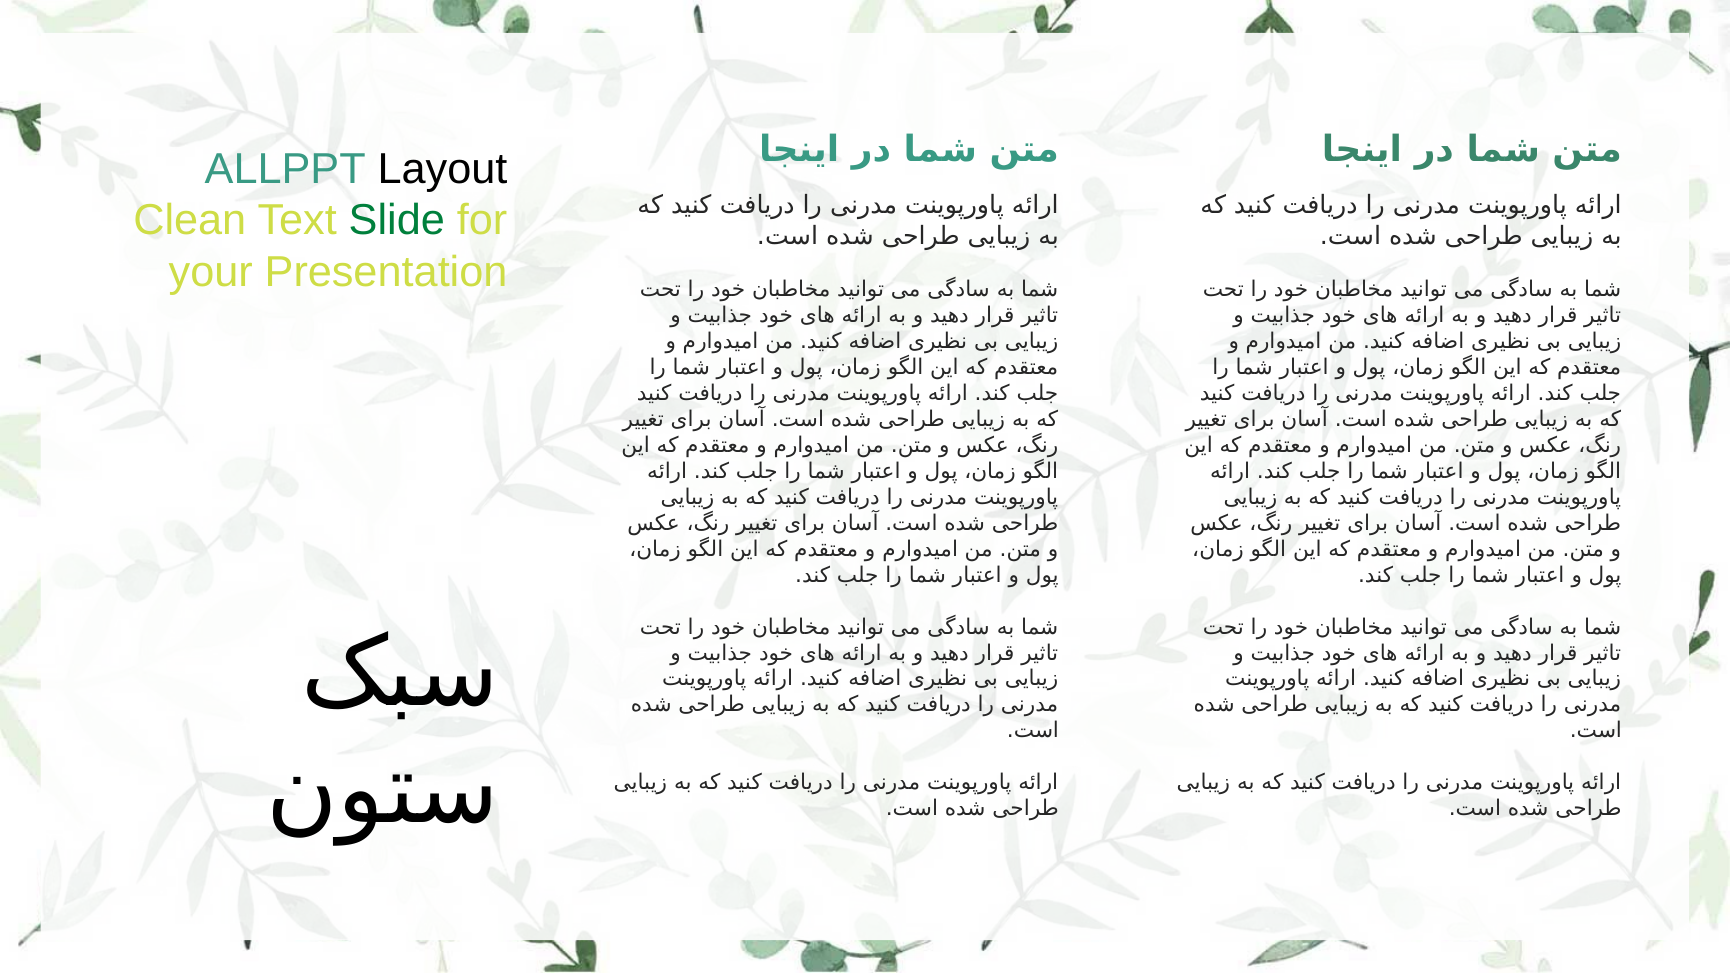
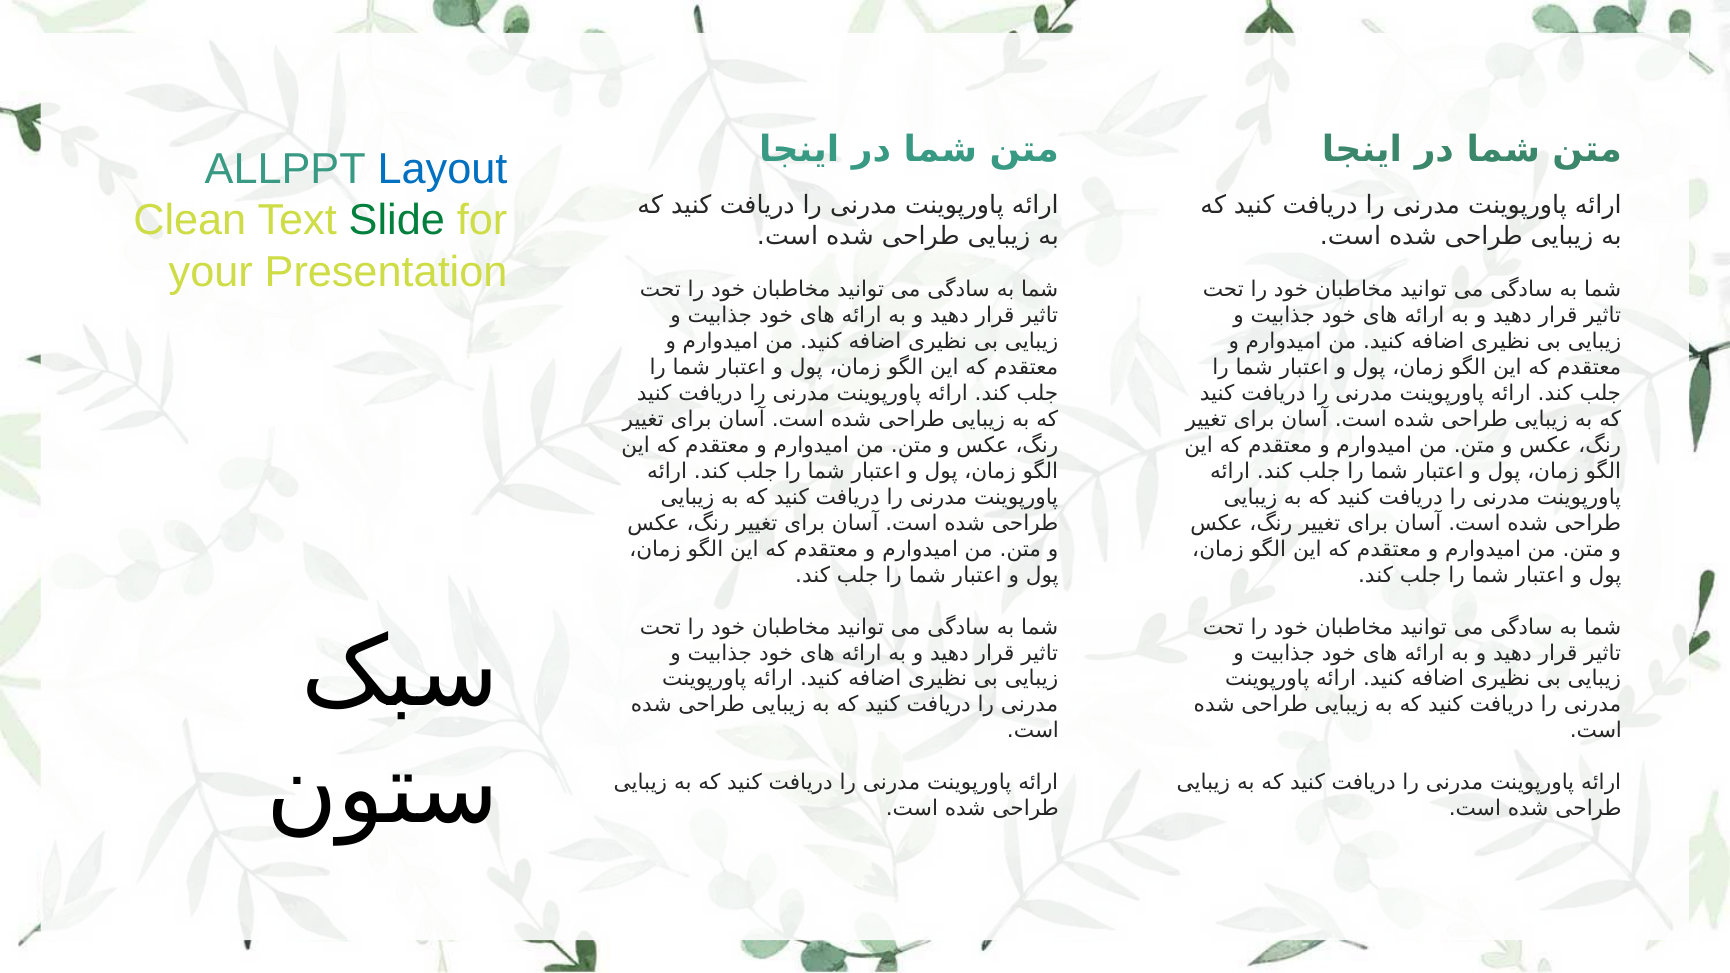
Layout colour: black -> blue
